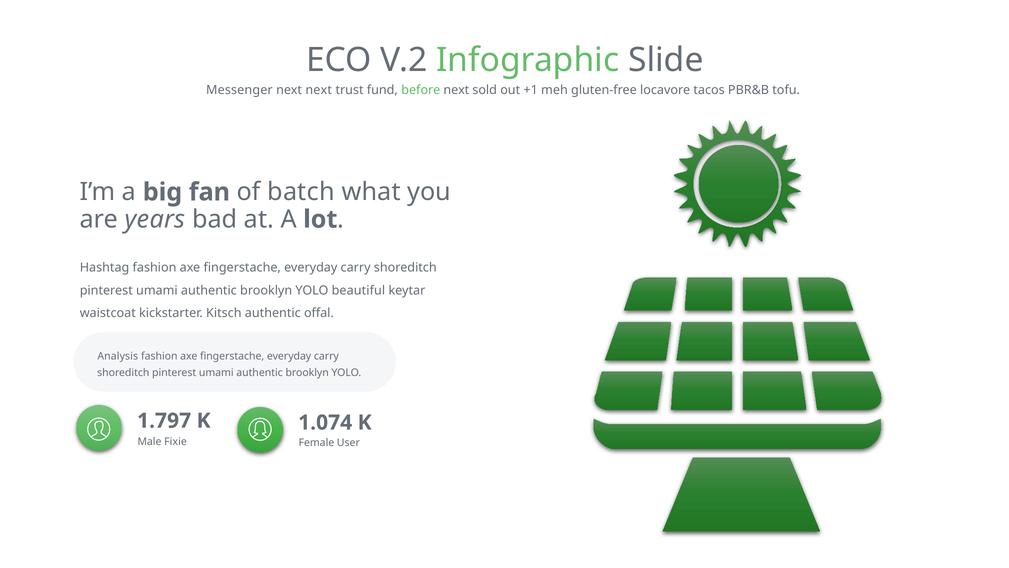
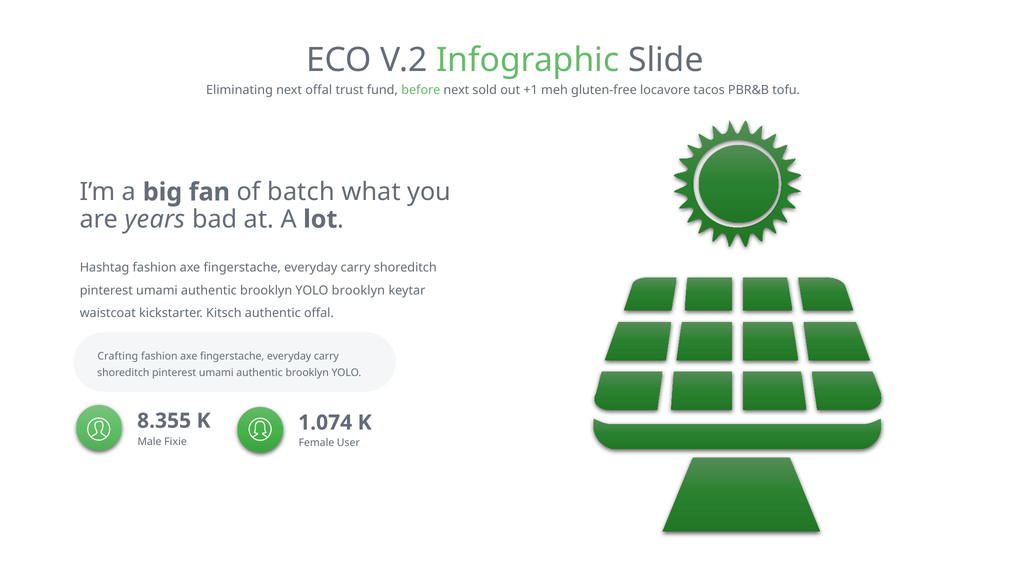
Messenger: Messenger -> Eliminating
next next: next -> offal
YOLO beautiful: beautiful -> brooklyn
Analysis: Analysis -> Crafting
1.797: 1.797 -> 8.355
